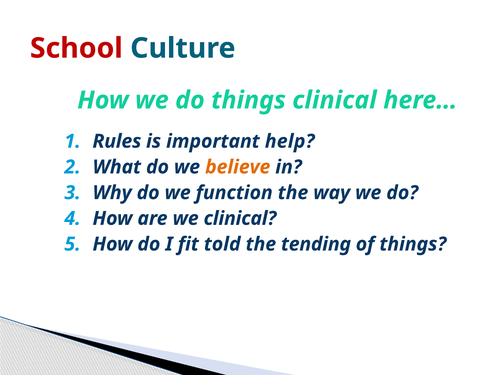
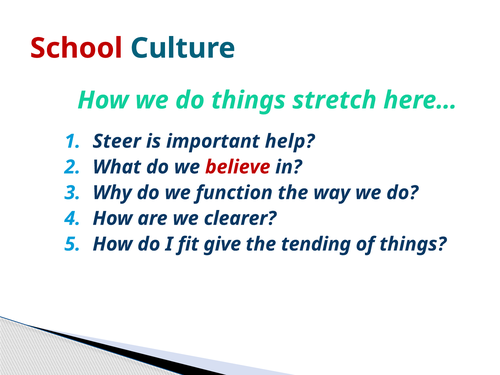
things clinical: clinical -> stretch
Rules: Rules -> Steer
believe colour: orange -> red
we clinical: clinical -> clearer
told: told -> give
